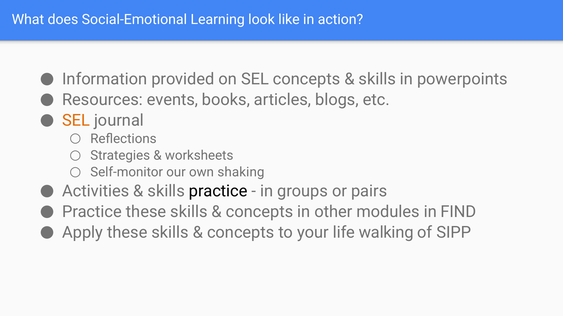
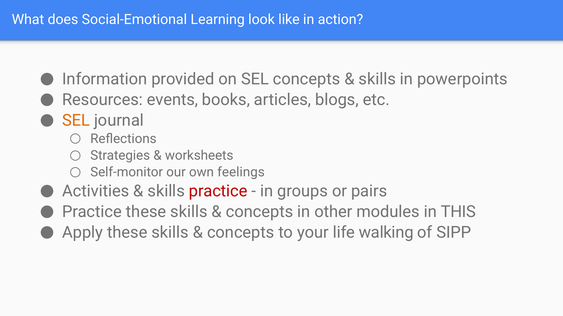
shaking: shaking -> feelings
practice at (218, 192) colour: black -> red
FIND: FIND -> THIS
